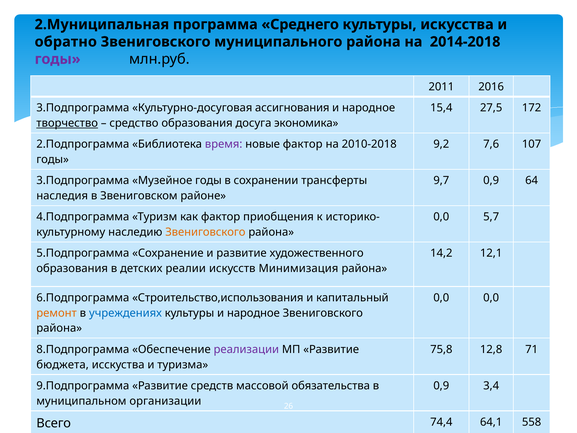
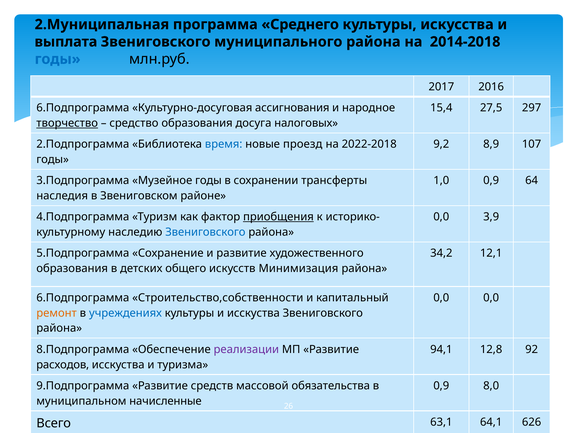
обратно: обратно -> выплата
годы at (58, 59) colour: purple -> blue
2011: 2011 -> 2017
3.Подпрограмма at (83, 108): 3.Подпрограмма -> 6.Подпрограмма
172: 172 -> 297
экономика: экономика -> налоговых
время colour: purple -> blue
новые фактор: фактор -> проезд
2010-2018: 2010-2018 -> 2022-2018
7,6: 7,6 -> 8,9
9,7: 9,7 -> 1,0
приобщения underline: none -> present
5,7: 5,7 -> 3,9
Звениговского at (205, 232) colour: orange -> blue
14,2: 14,2 -> 34,2
реалии: реалии -> общего
Строительство,использования: Строительство,использования -> Строительство,собственности
культуры и народное: народное -> исскуства
75,8: 75,8 -> 94,1
71: 71 -> 92
бюджета: бюджета -> расходов
3,4: 3,4 -> 8,0
организации: организации -> начисленные
74,4: 74,4 -> 63,1
558: 558 -> 626
